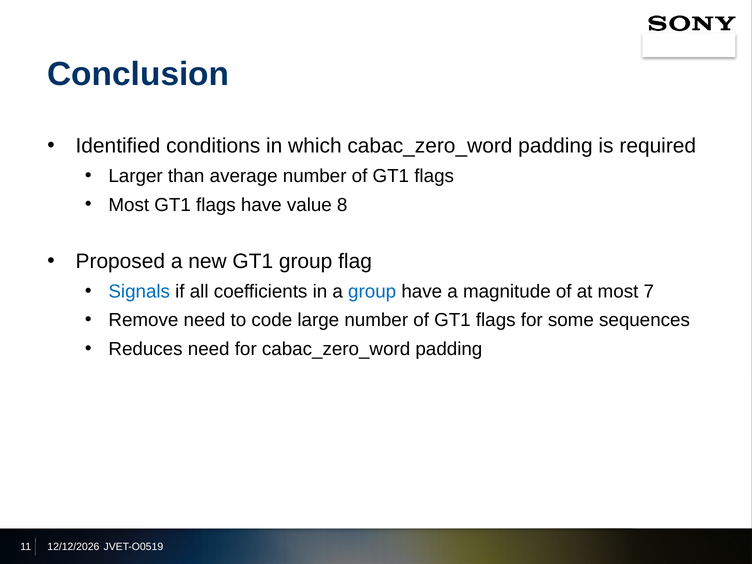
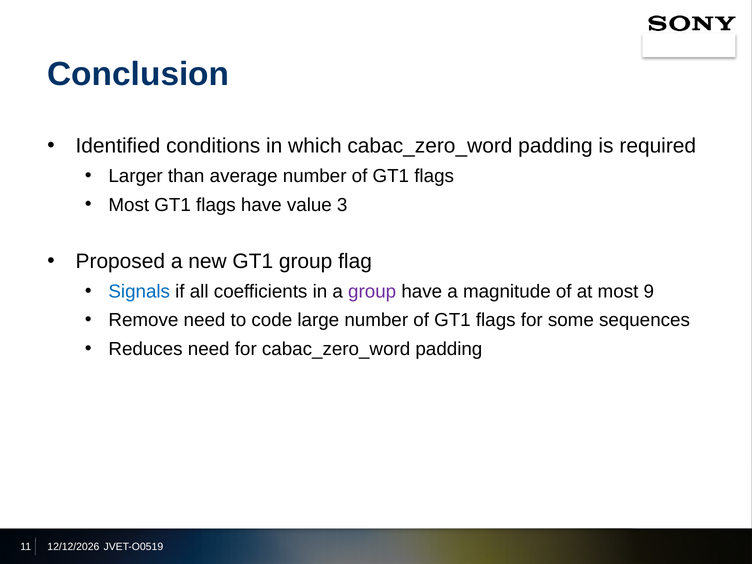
8: 8 -> 3
group at (372, 291) colour: blue -> purple
7: 7 -> 9
